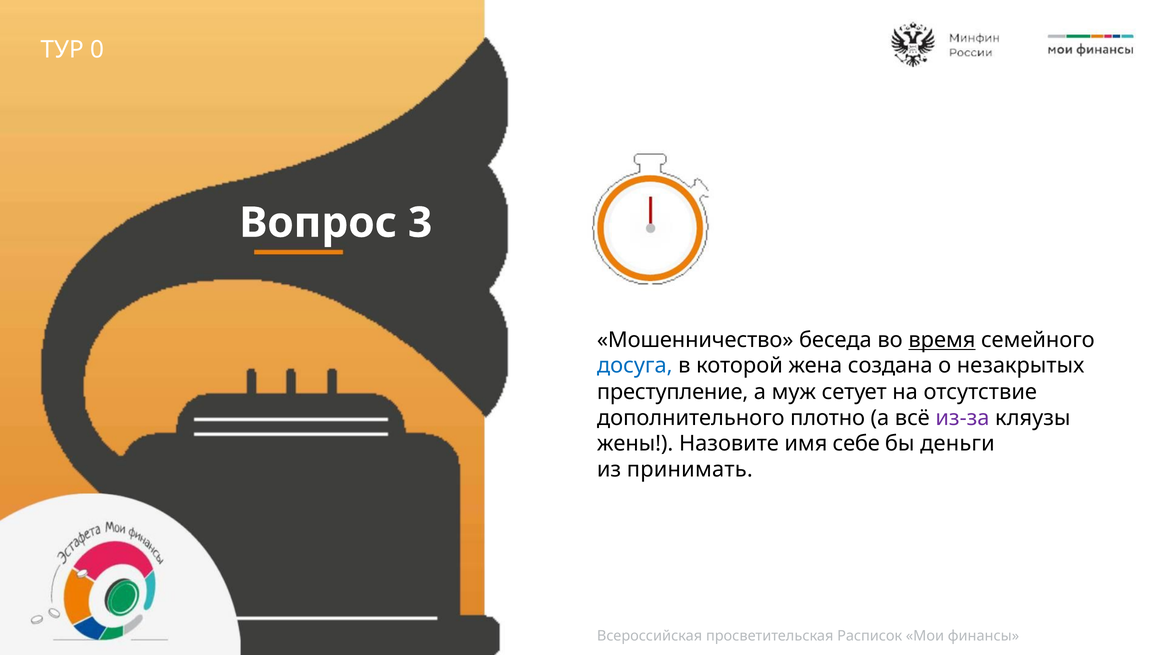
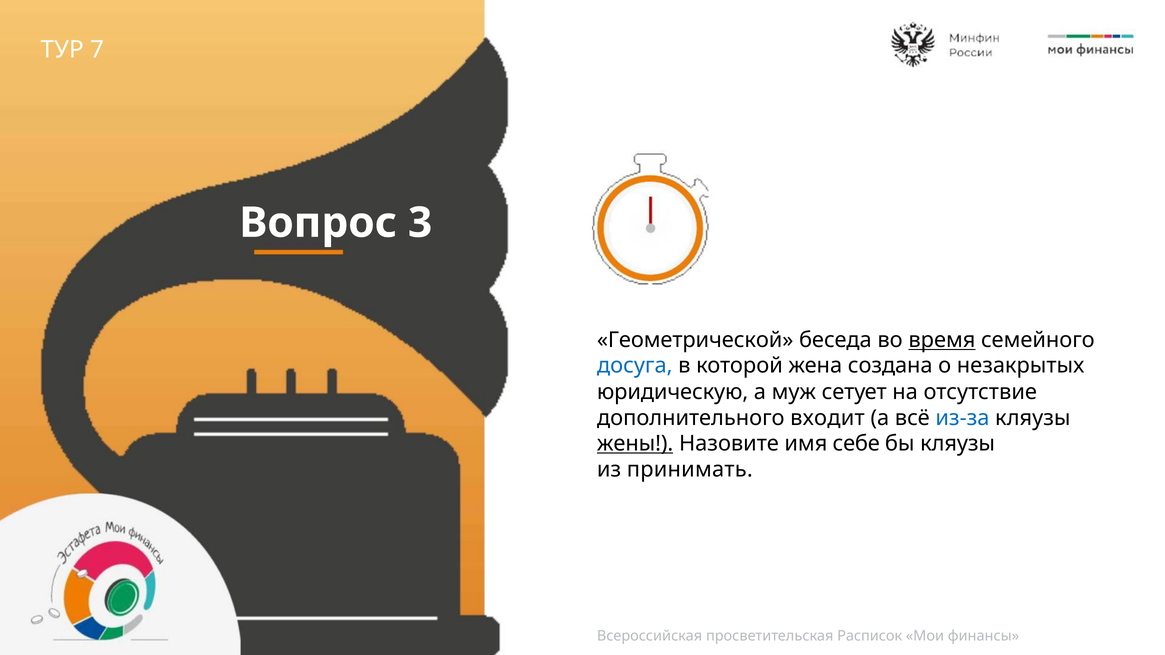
0: 0 -> 7
Мошенничество: Мошенничество -> Геометрической
преступление: преступление -> юридическую
плотно: плотно -> входит
из-за colour: purple -> blue
жены underline: none -> present
бы деньги: деньги -> кляузы
